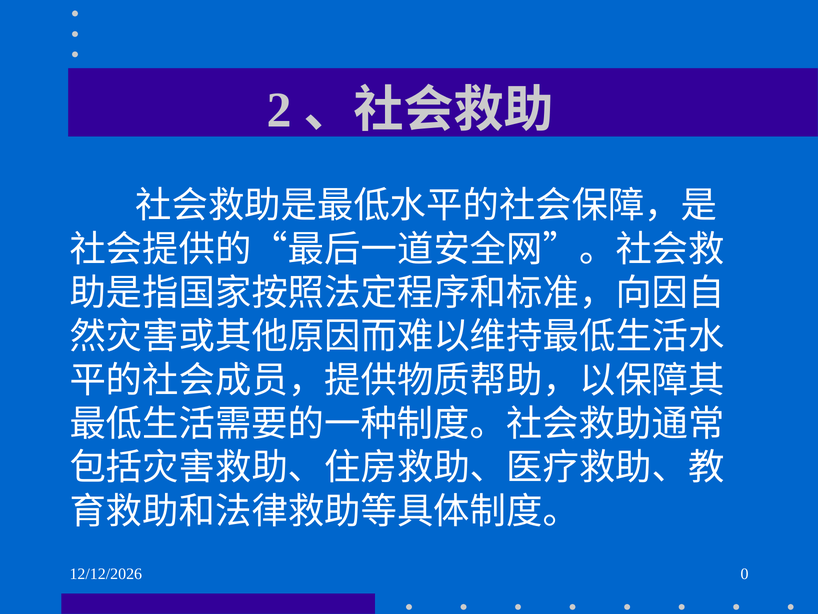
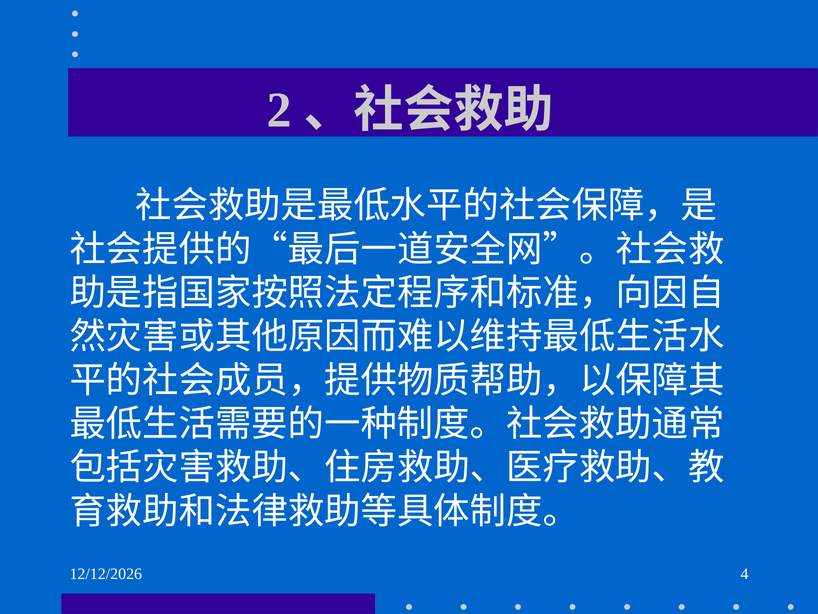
0: 0 -> 4
